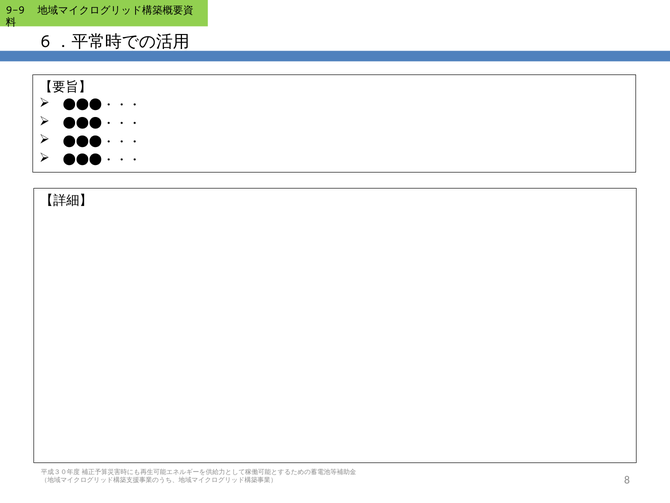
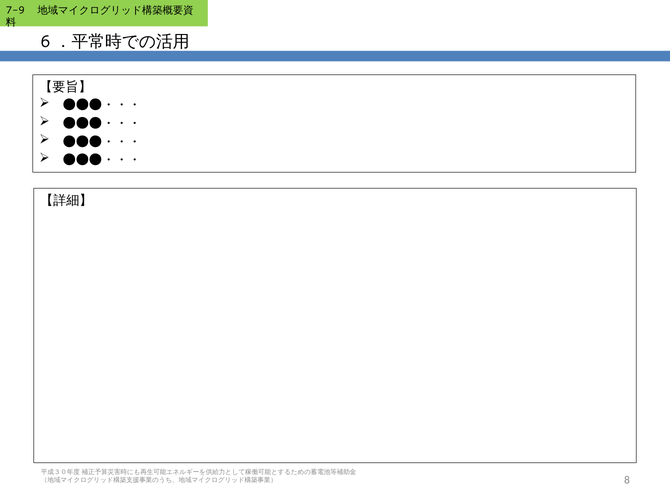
9-9: 9-9 -> 7-9
